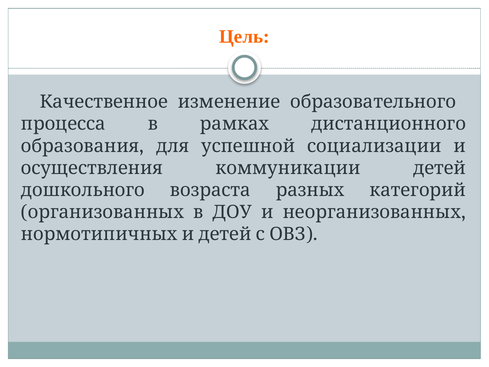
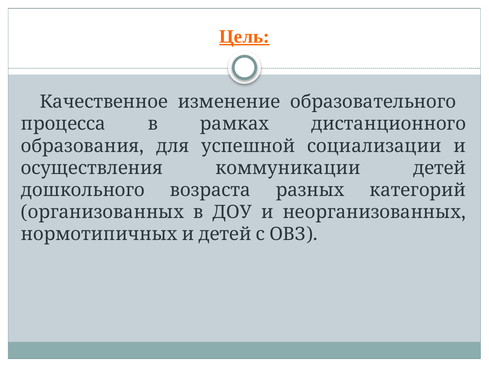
Цель underline: none -> present
